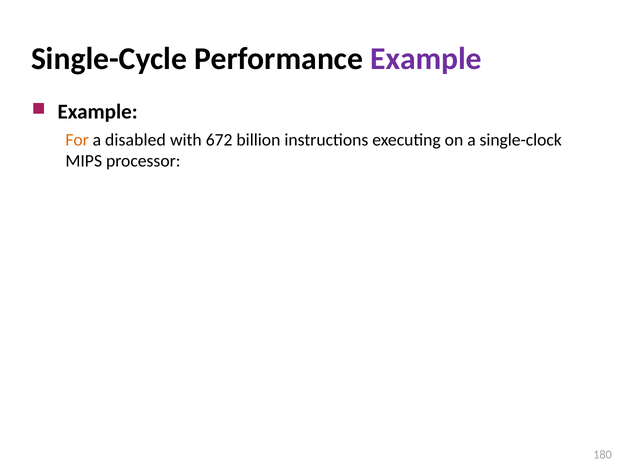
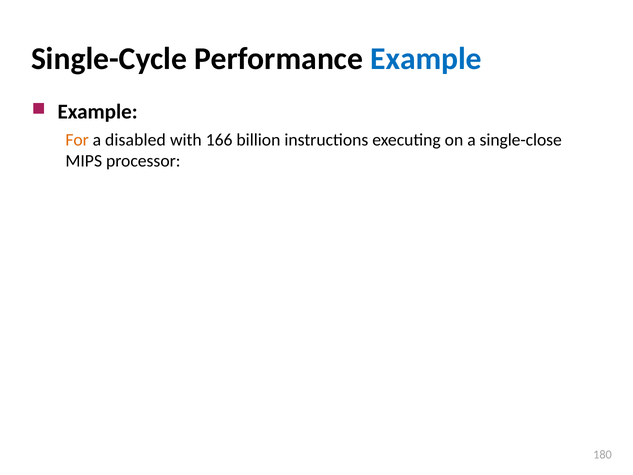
Example at (426, 59) colour: purple -> blue
672: 672 -> 166
single-clock: single-clock -> single-close
